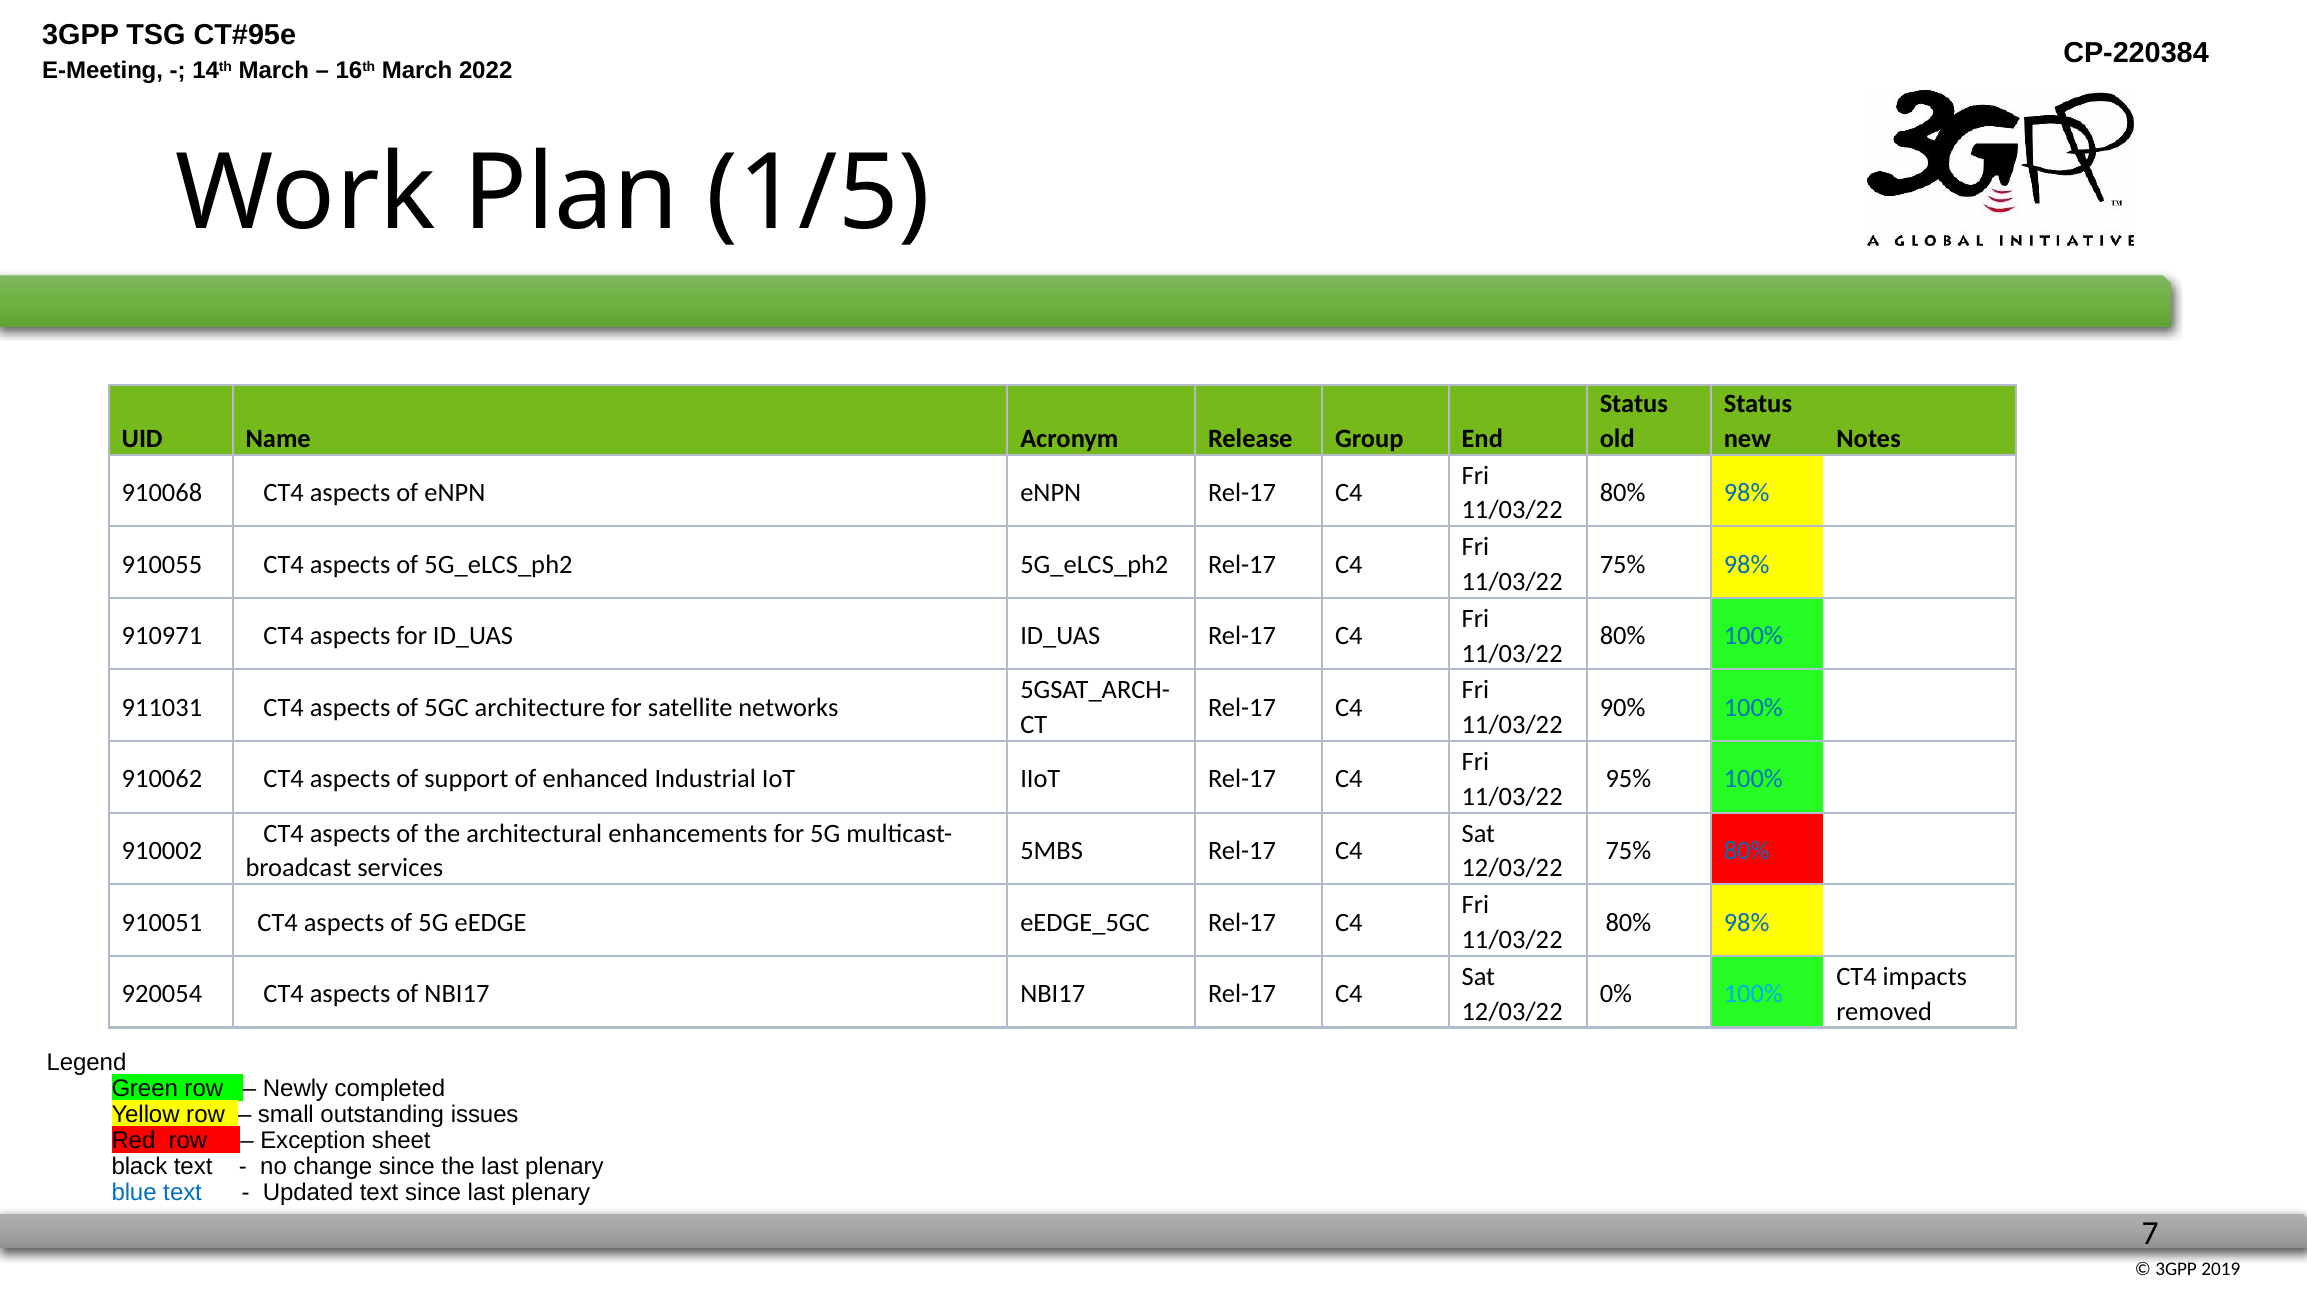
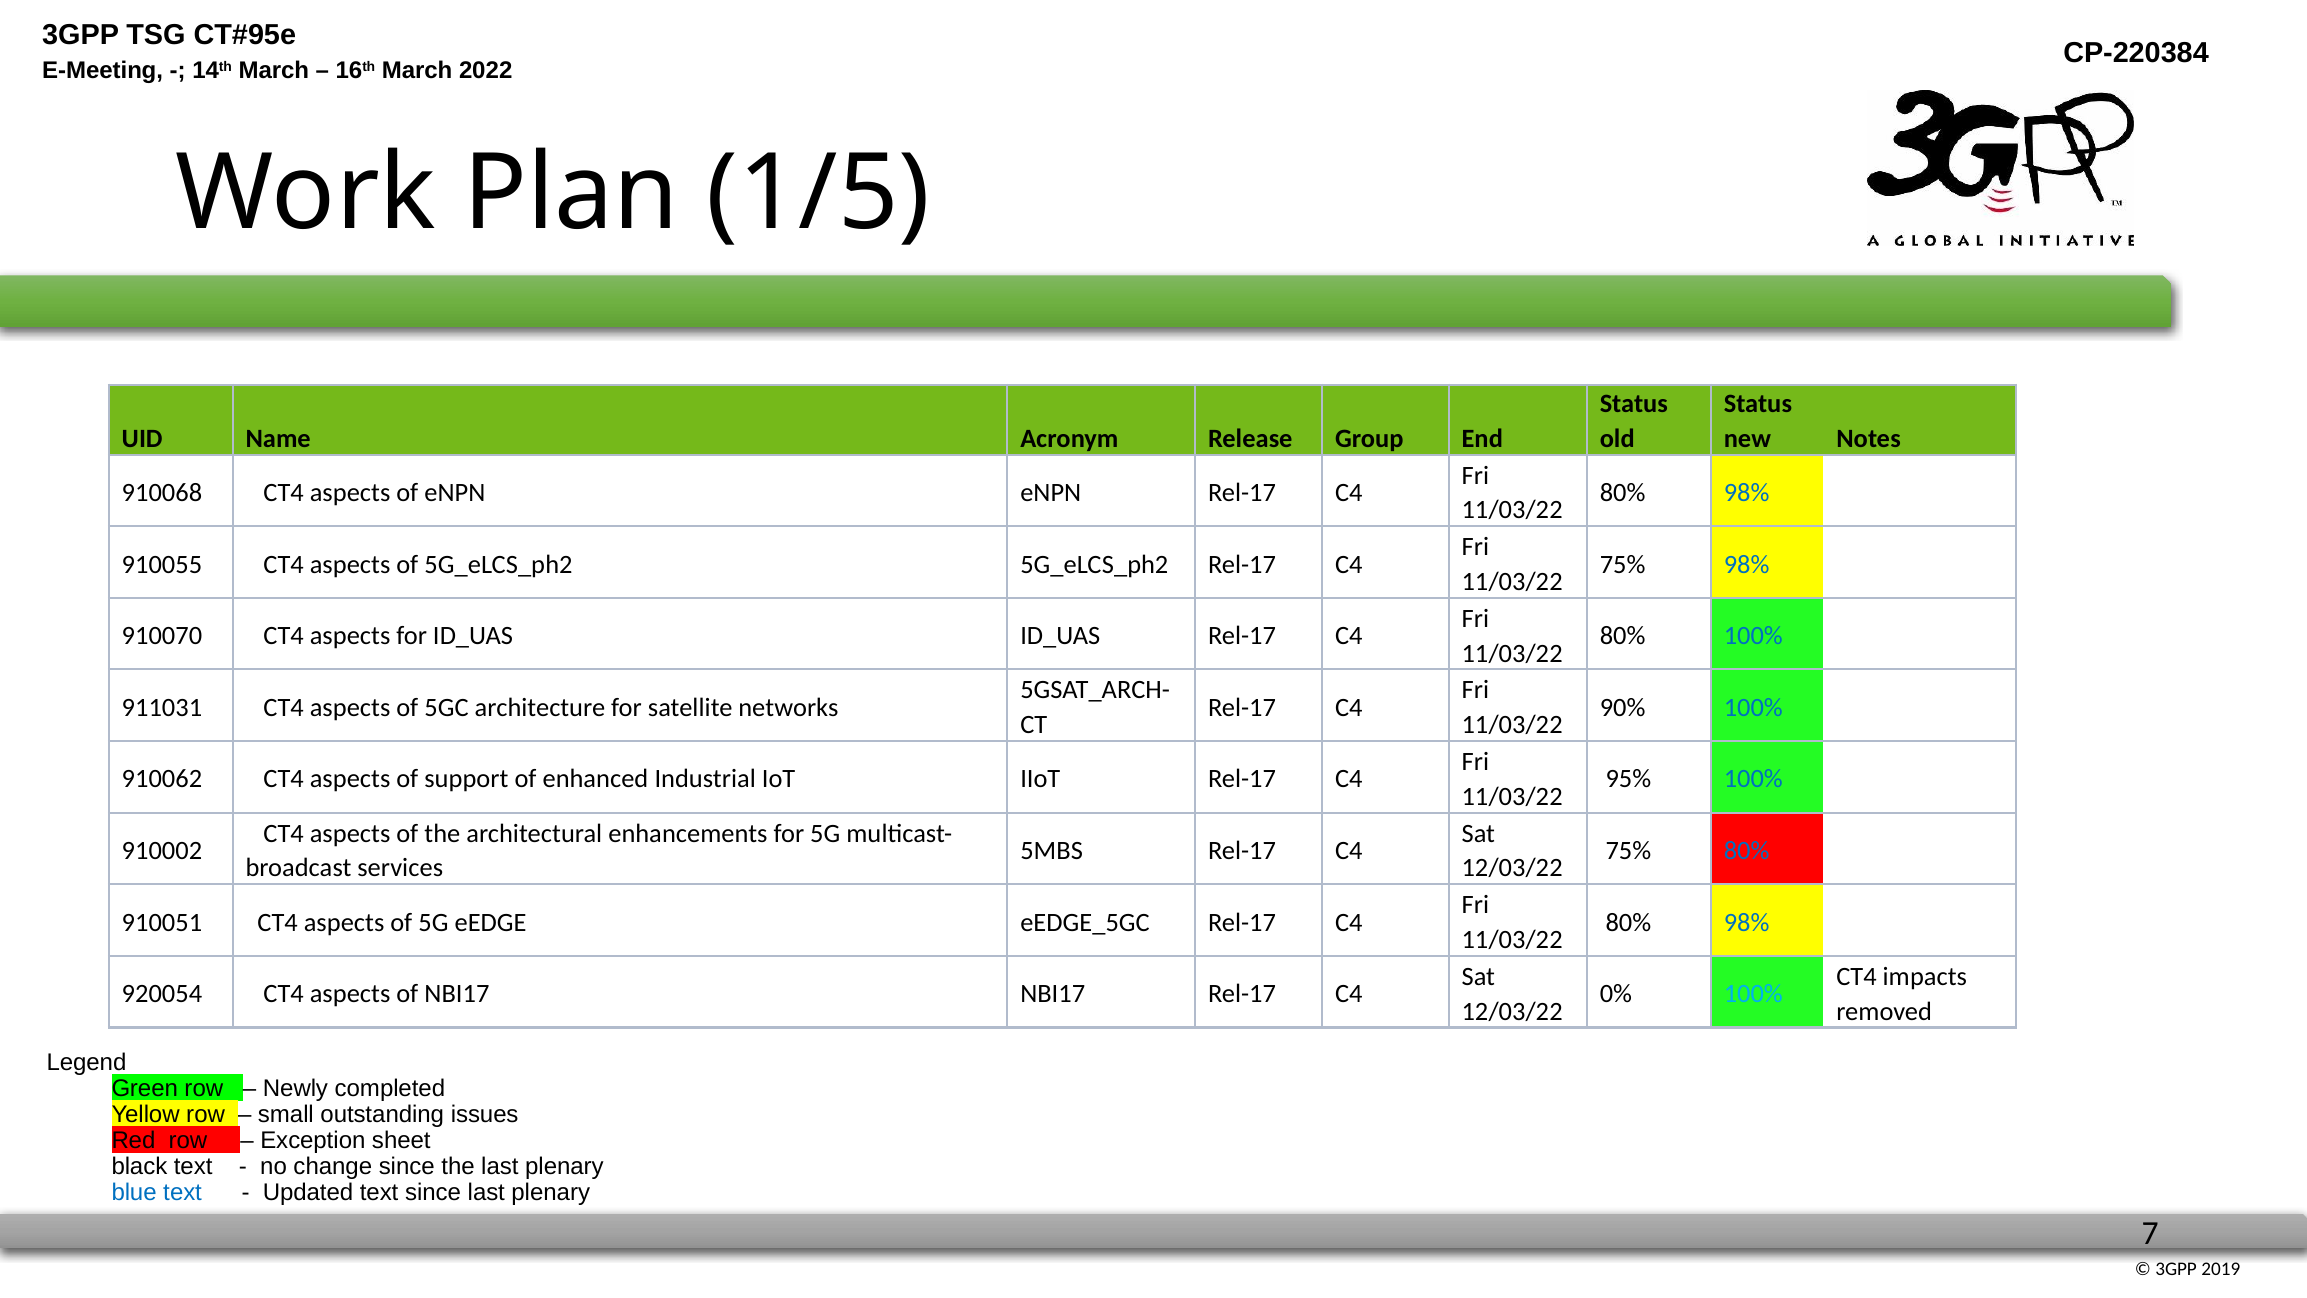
910971: 910971 -> 910070
